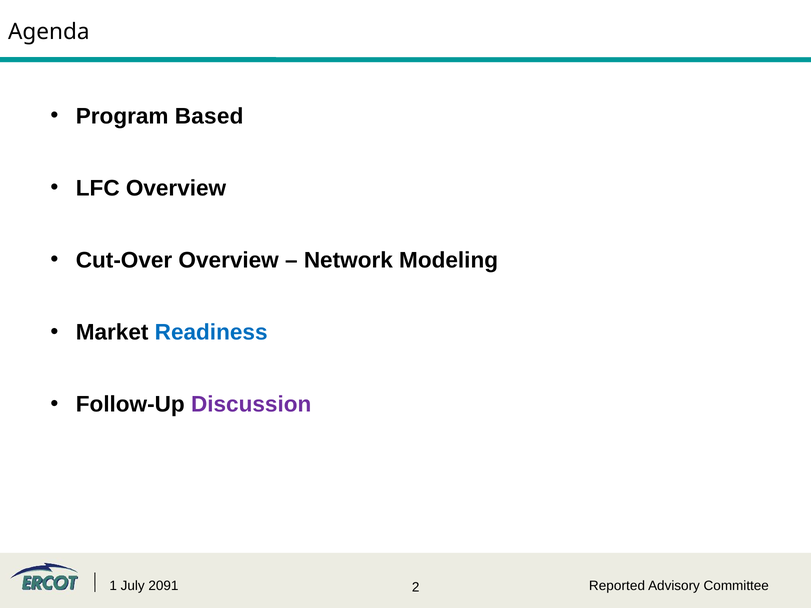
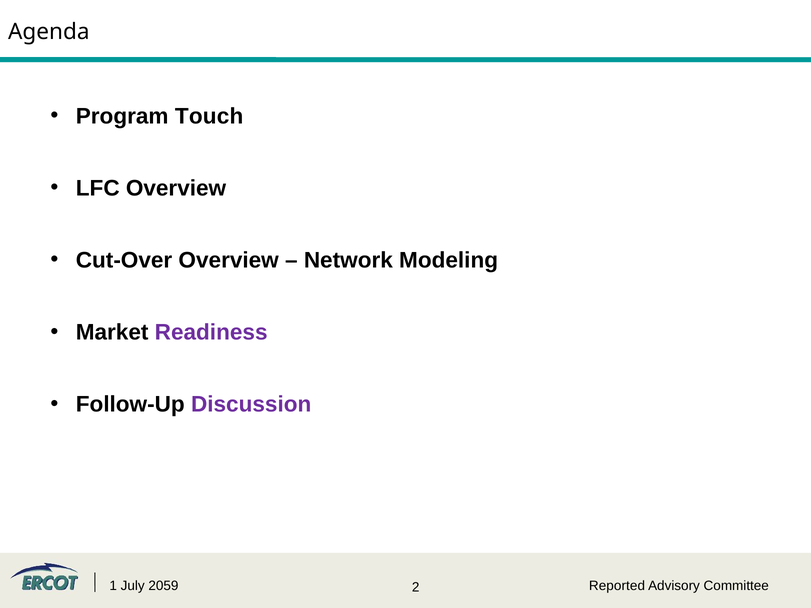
Based: Based -> Touch
Readiness colour: blue -> purple
2091: 2091 -> 2059
